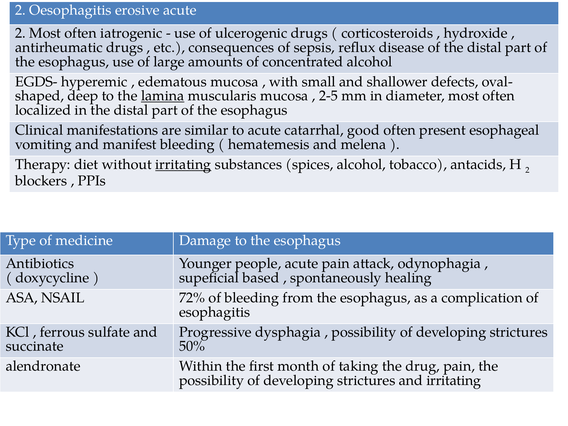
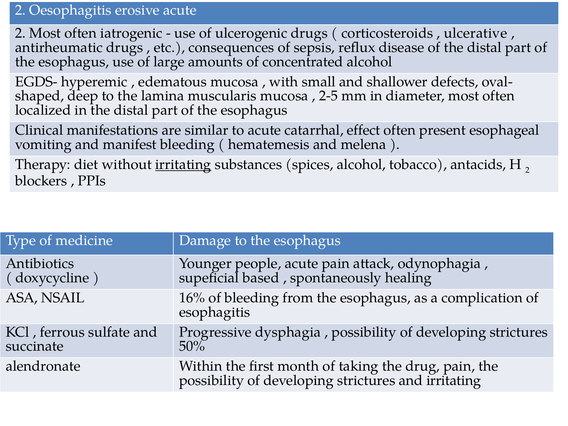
hydroxide: hydroxide -> ulcerative
lamina underline: present -> none
good: good -> effect
72%: 72% -> 16%
